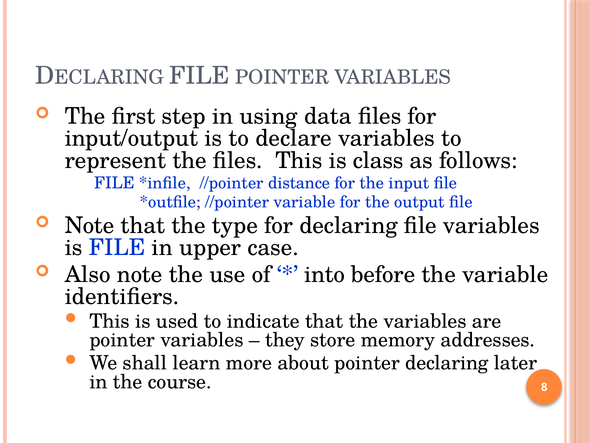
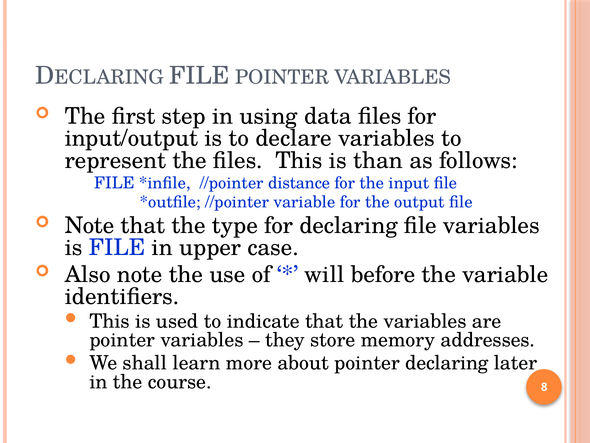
class: class -> than
into: into -> will
